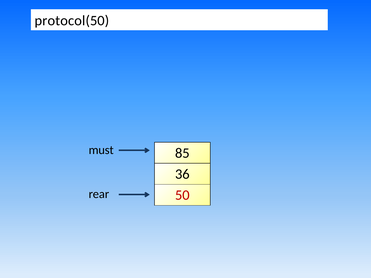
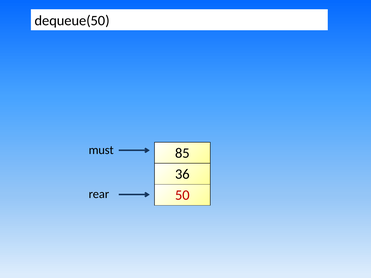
protocol(50: protocol(50 -> dequeue(50
